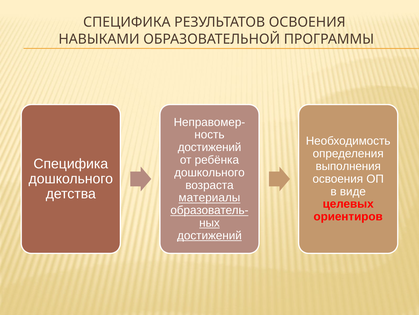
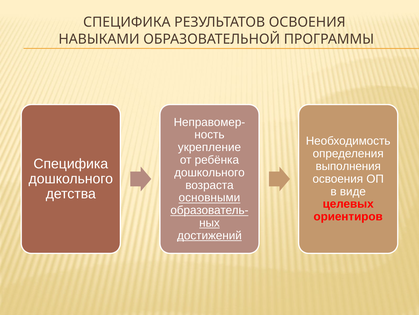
достижений at (210, 147): достижений -> укрепление
материалы: материалы -> основными
